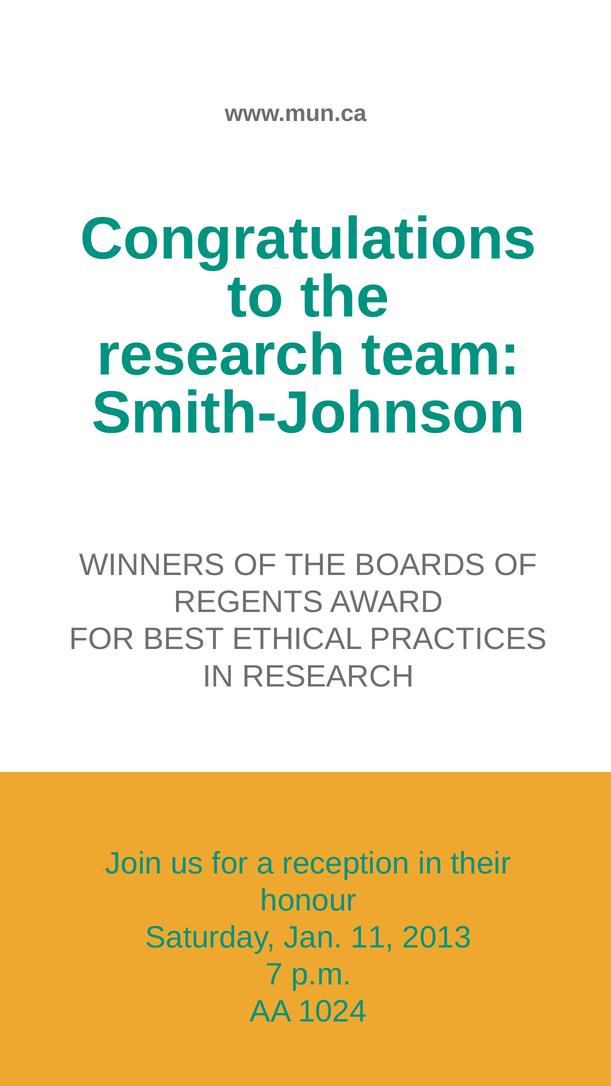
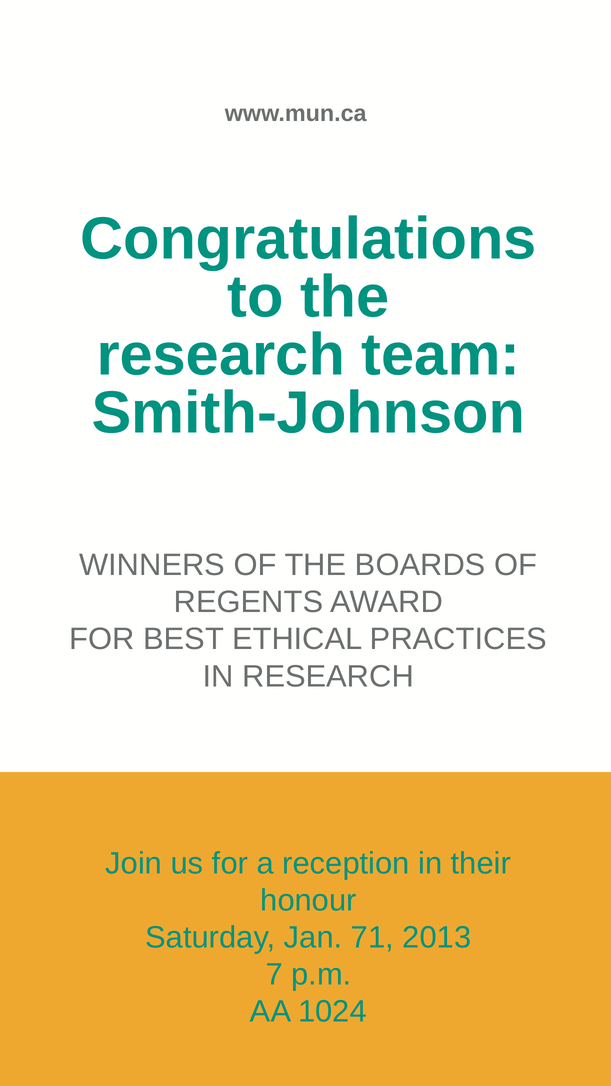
11: 11 -> 71
